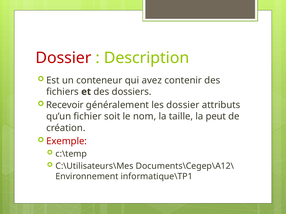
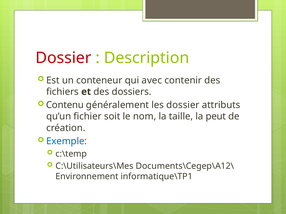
avez: avez -> avec
Recevoir: Recevoir -> Contenu
Exemple colour: red -> blue
